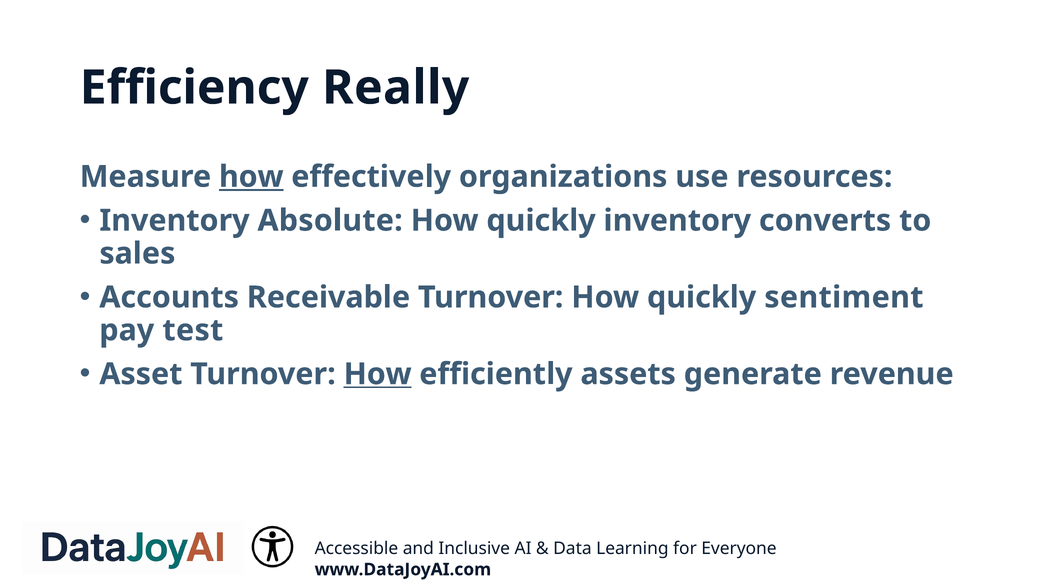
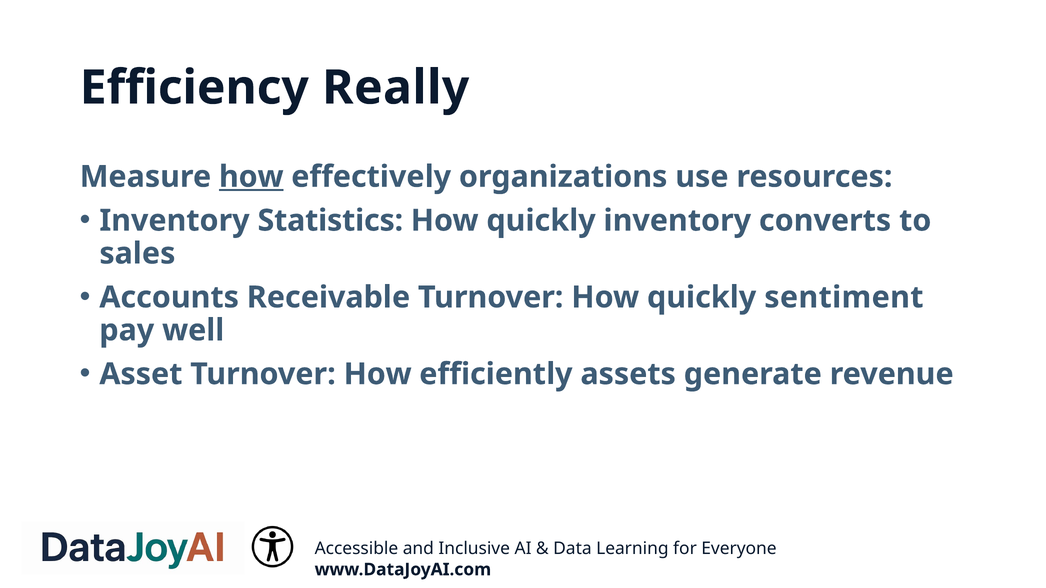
Absolute: Absolute -> Statistics
test: test -> well
How at (378, 374) underline: present -> none
